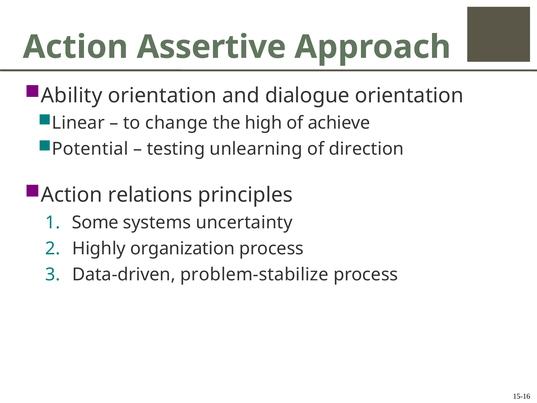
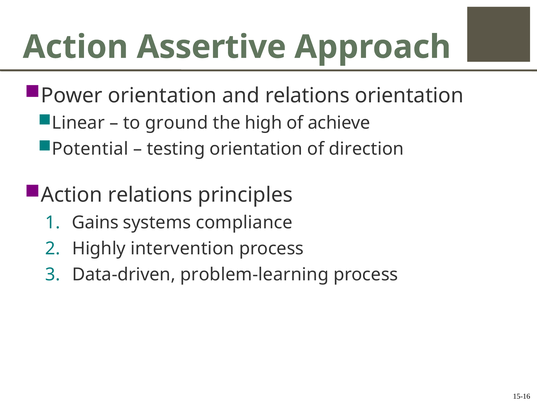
Ability: Ability -> Power
and dialogue: dialogue -> relations
change: change -> ground
testing unlearning: unlearning -> orientation
Some: Some -> Gains
uncertainty: uncertainty -> compliance
organization: organization -> intervention
problem-stabilize: problem-stabilize -> problem-learning
